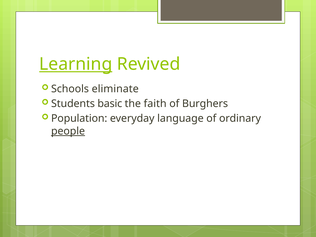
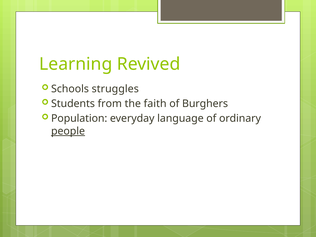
Learning underline: present -> none
eliminate: eliminate -> struggles
basic: basic -> from
